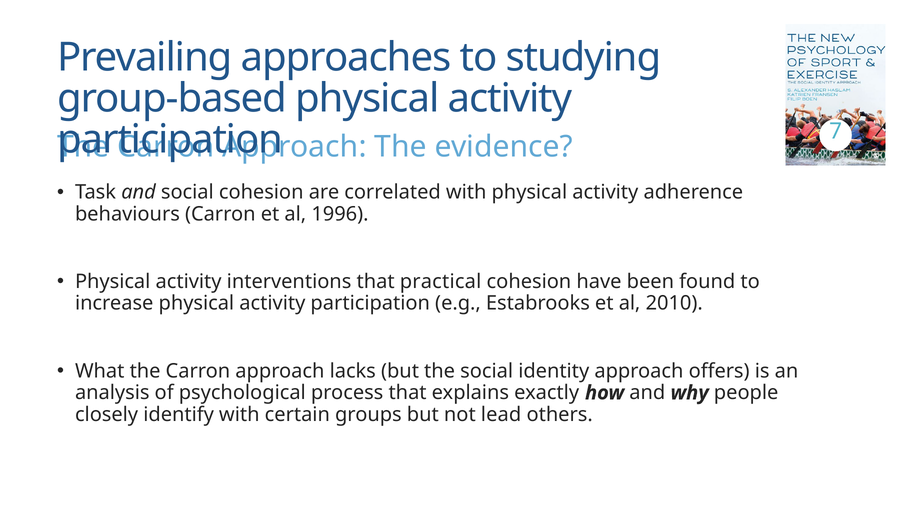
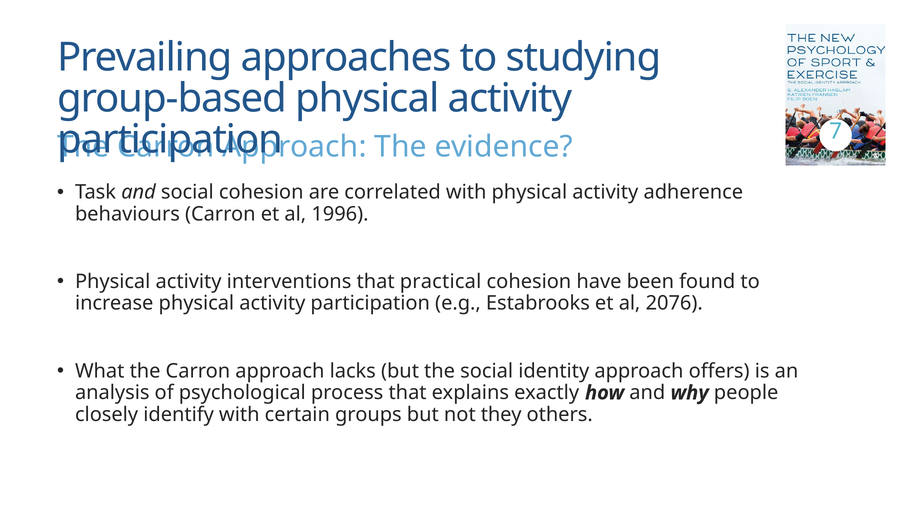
2010: 2010 -> 2076
lead: lead -> they
